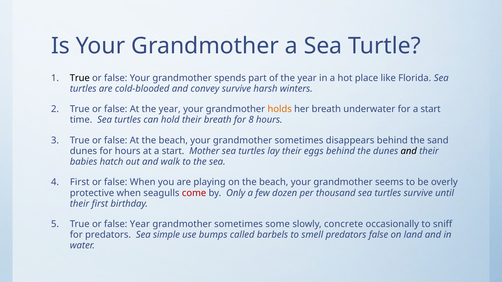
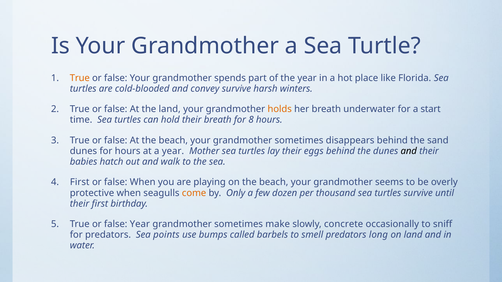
True at (80, 78) colour: black -> orange
At the year: year -> land
at a start: start -> year
come colour: red -> orange
some: some -> make
simple: simple -> points
predators false: false -> long
